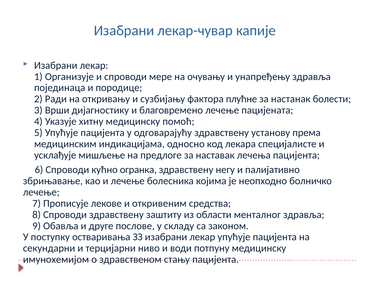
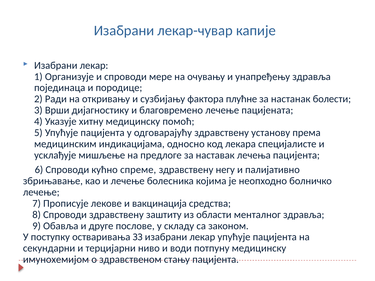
огранка: огранка -> спреме
откривеним: откривеним -> вакцинација
